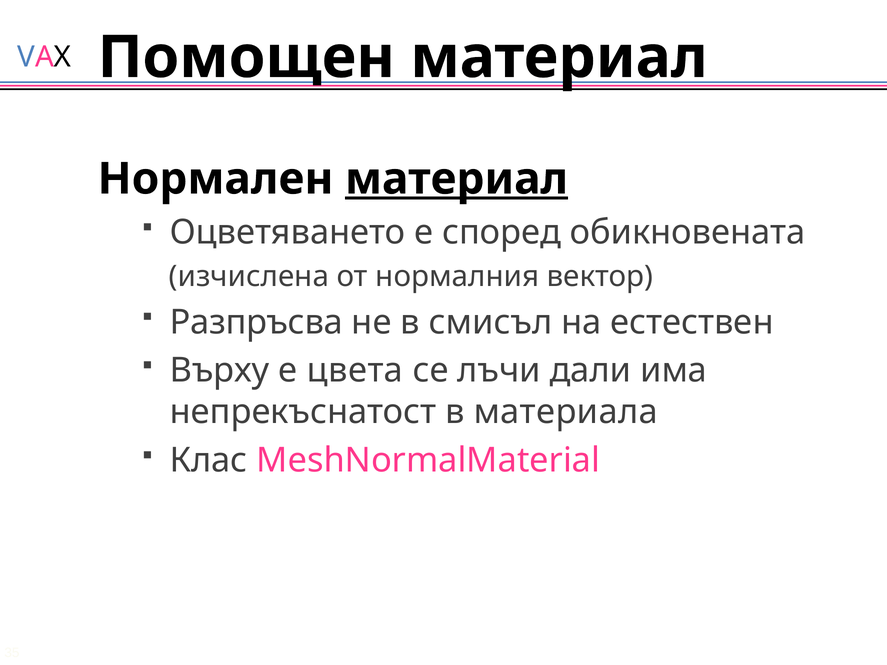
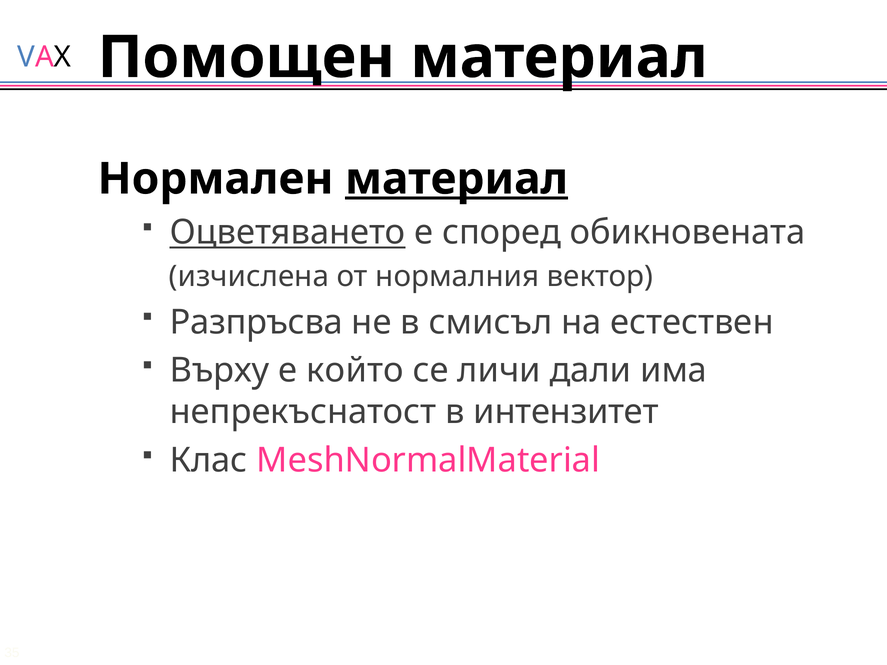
Оцветяването underline: none -> present
цвета: цвета -> който
лъчи: лъчи -> личи
материала: материала -> интензитет
